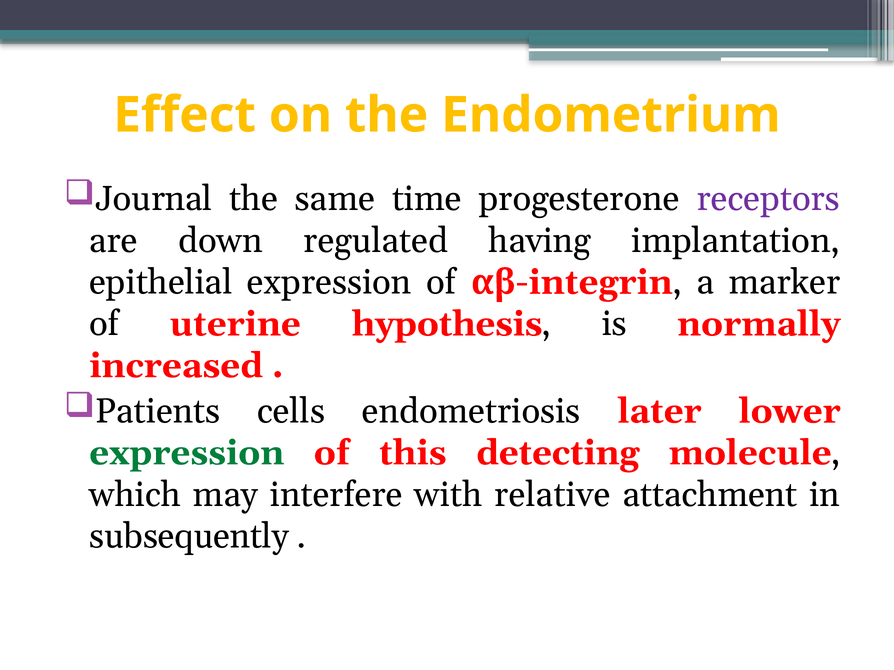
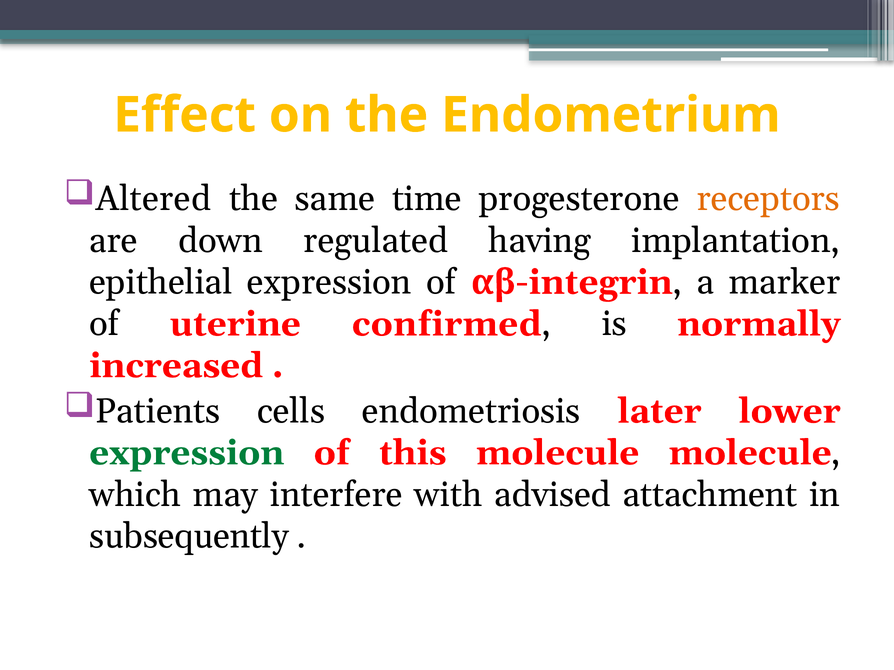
Journal: Journal -> Altered
receptors colour: purple -> orange
hypothesis: hypothesis -> confirmed
this detecting: detecting -> molecule
relative: relative -> advised
